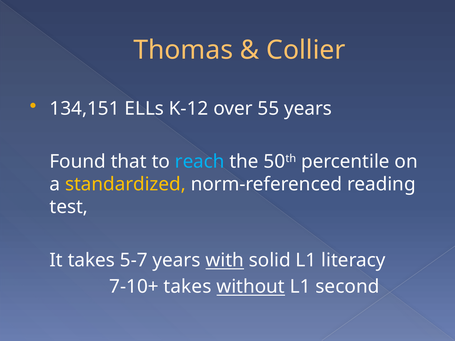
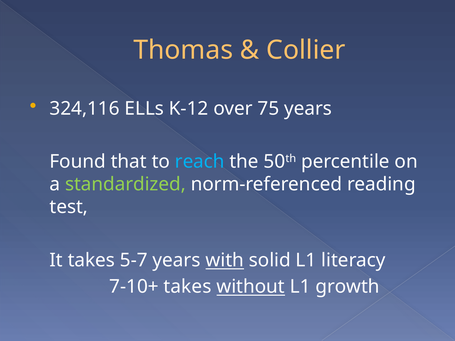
134,151: 134,151 -> 324,116
55: 55 -> 75
standardized colour: yellow -> light green
second: second -> growth
